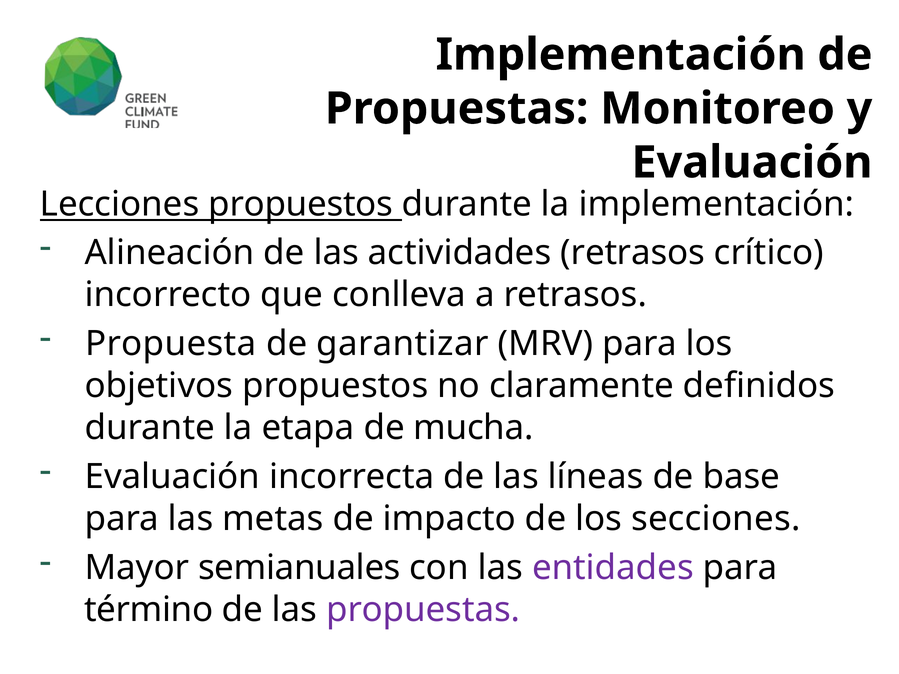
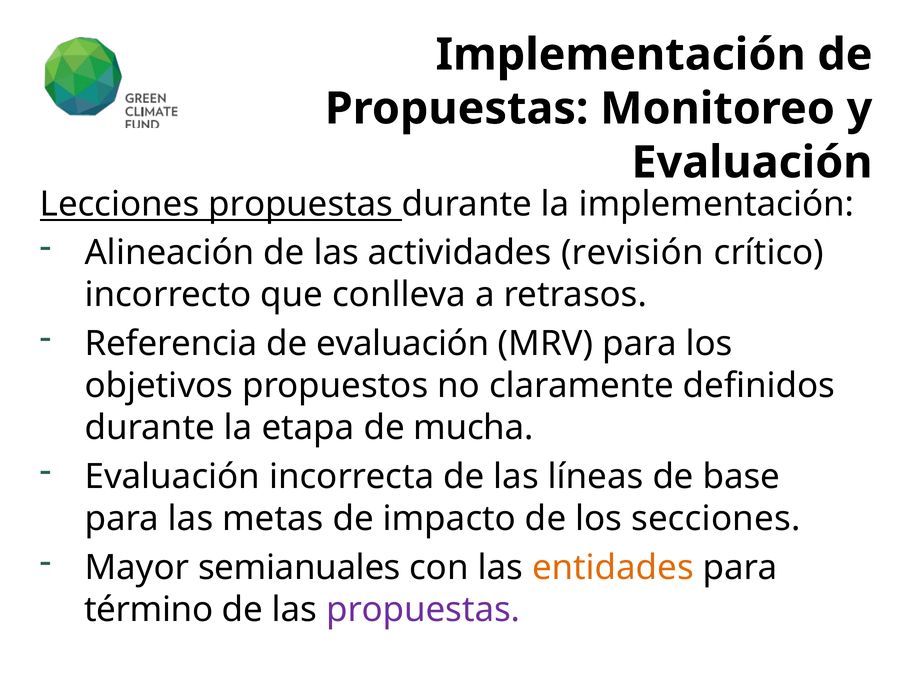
Lecciones propuestos: propuestos -> propuestas
actividades retrasos: retrasos -> revisión
Propuesta: Propuesta -> Referencia
de garantizar: garantizar -> evaluación
entidades colour: purple -> orange
